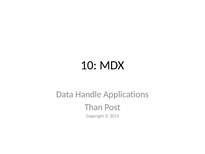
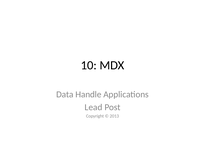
Than: Than -> Lead
